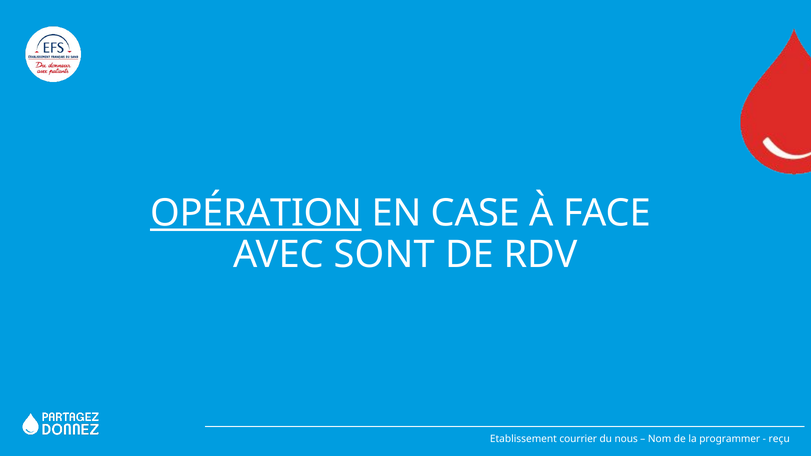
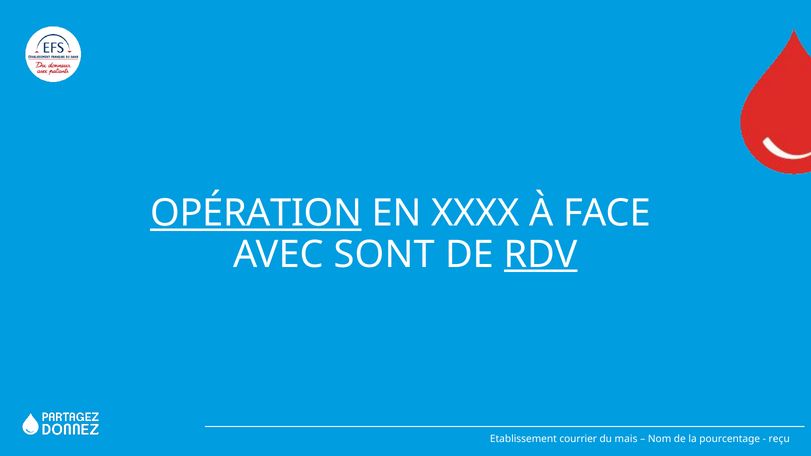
CASE: CASE -> XXXX
RDV underline: none -> present
nous: nous -> mais
programmer: programmer -> pourcentage
